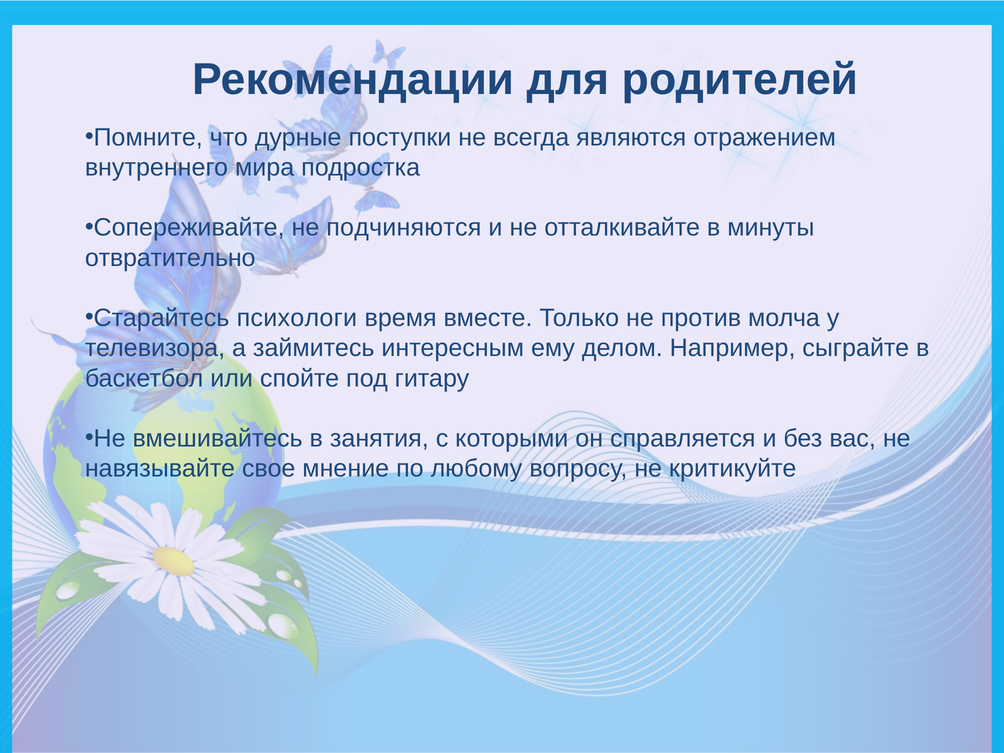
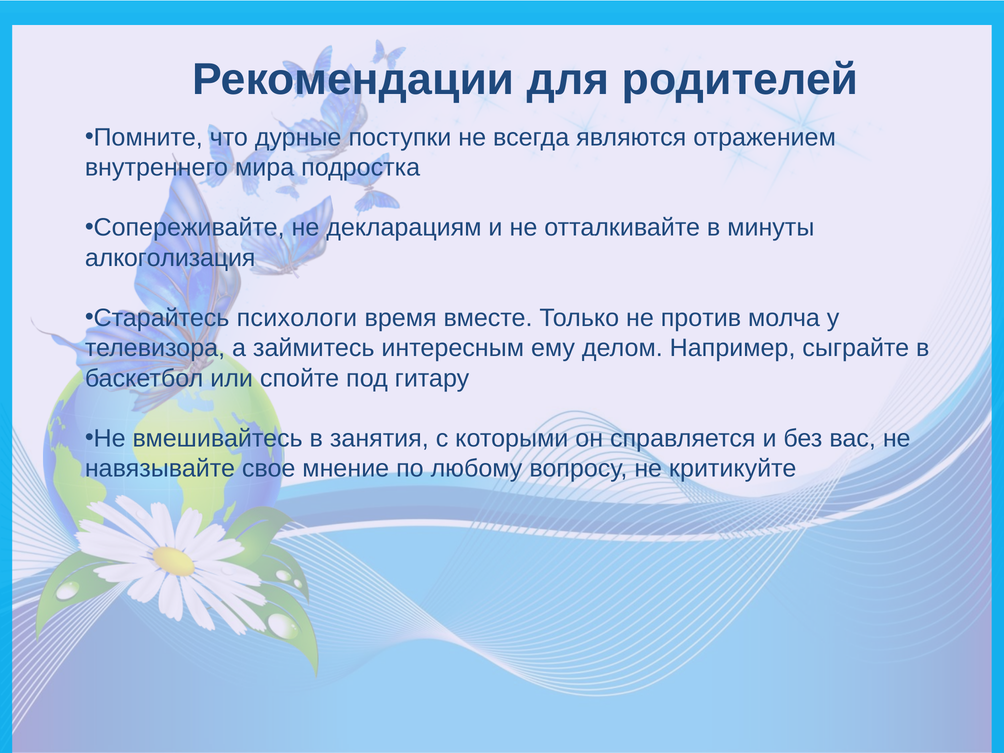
подчиняются: подчиняются -> декларациям
отвратительно: отвратительно -> алкоголизация
